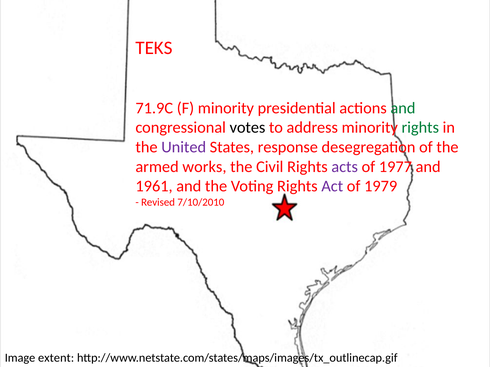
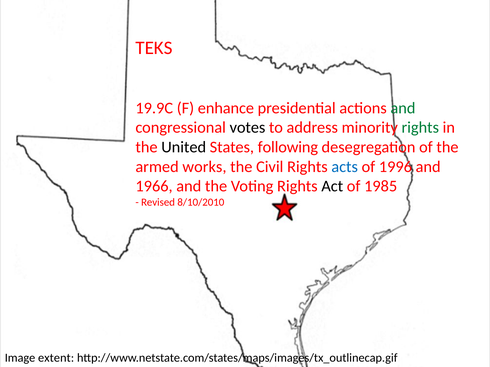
71.9C: 71.9C -> 19.9C
F minority: minority -> enhance
United colour: purple -> black
response: response -> following
acts colour: purple -> blue
1977: 1977 -> 1996
1961: 1961 -> 1966
Act colour: purple -> black
1979: 1979 -> 1985
7/10/2010: 7/10/2010 -> 8/10/2010
